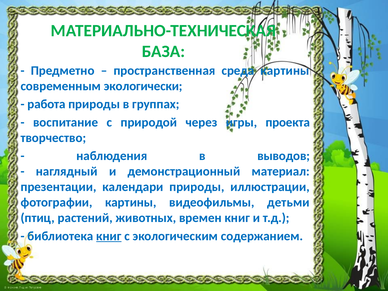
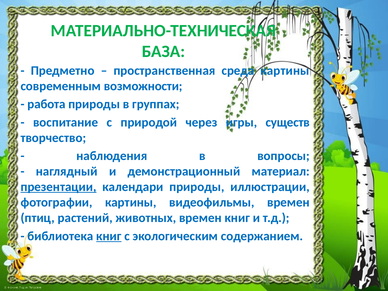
экологически: экологически -> возможности
проекта: проекта -> существ
выводов: выводов -> вопросы
презентации underline: none -> present
видеофильмы детьми: детьми -> времен
